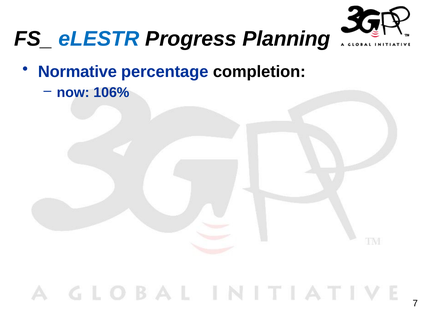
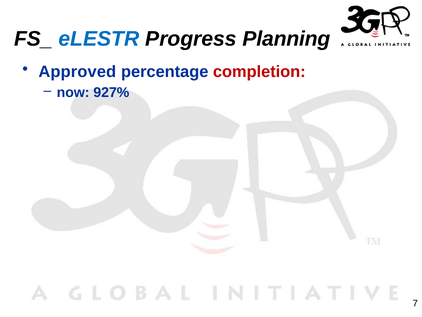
Normative: Normative -> Approved
completion colour: black -> red
106%: 106% -> 927%
